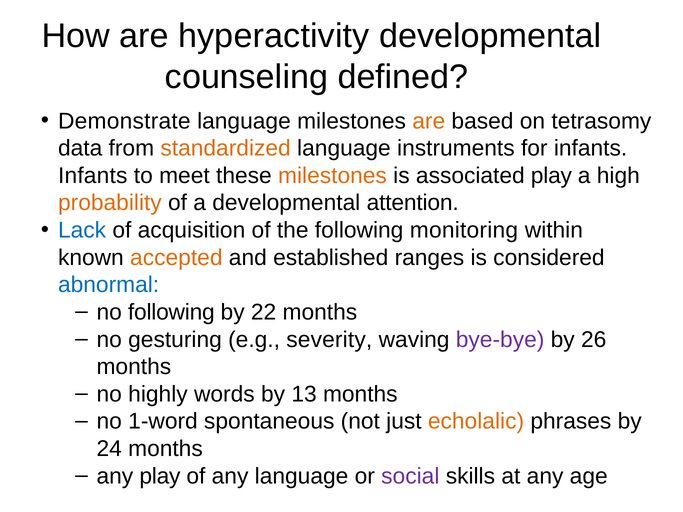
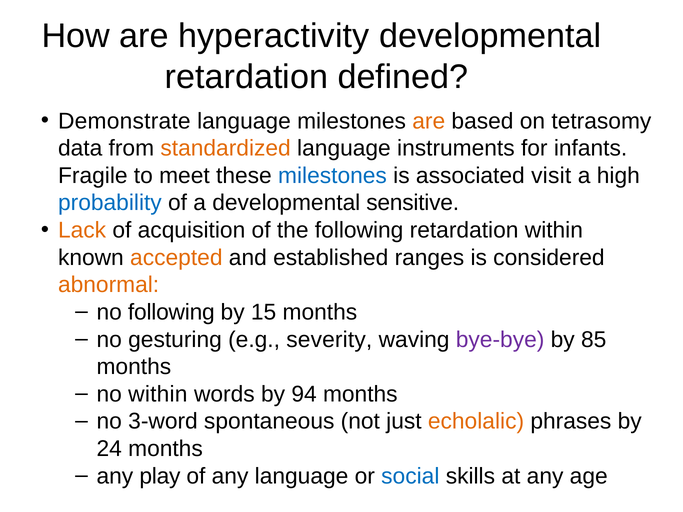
counseling at (247, 77): counseling -> retardation
Infants at (93, 176): Infants -> Fragile
milestones at (332, 176) colour: orange -> blue
associated play: play -> visit
probability colour: orange -> blue
attention: attention -> sensitive
Lack colour: blue -> orange
following monitoring: monitoring -> retardation
abnormal colour: blue -> orange
22: 22 -> 15
26: 26 -> 85
no highly: highly -> within
13: 13 -> 94
1-word: 1-word -> 3-word
social colour: purple -> blue
